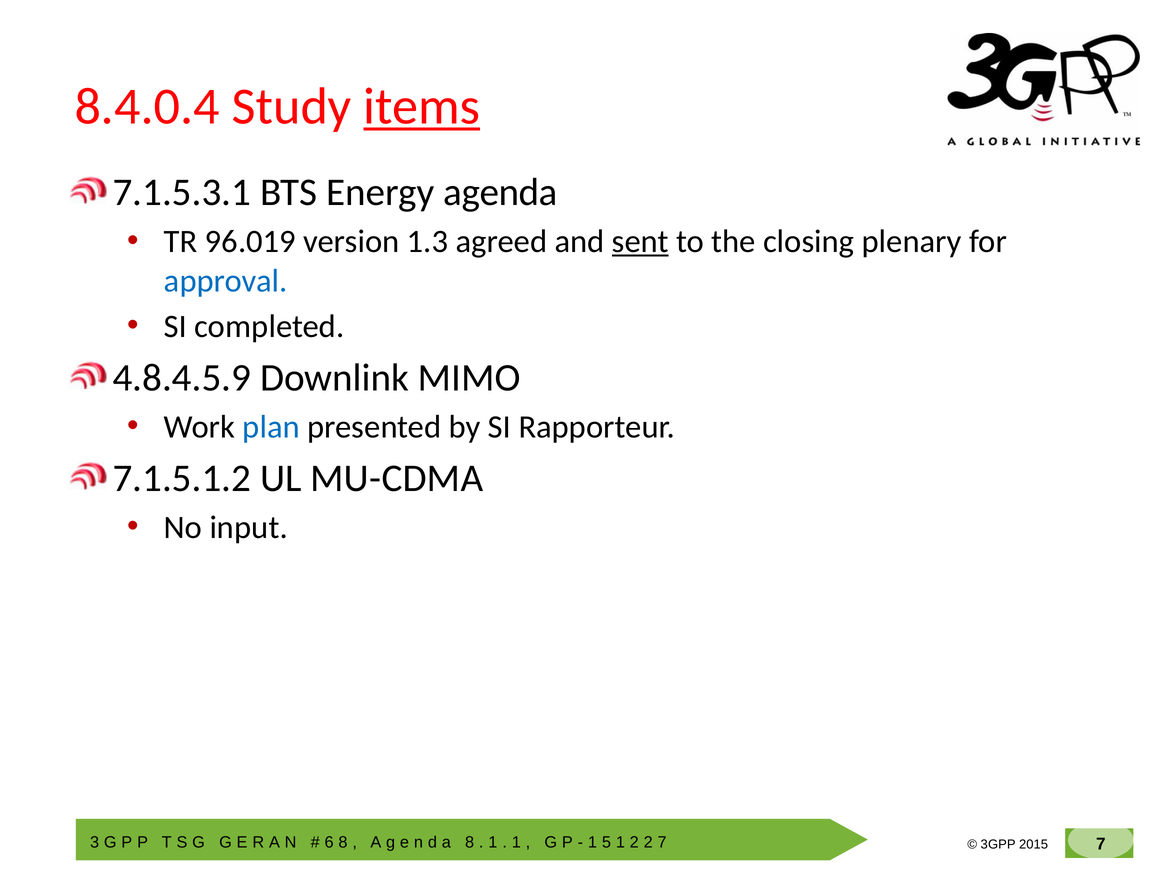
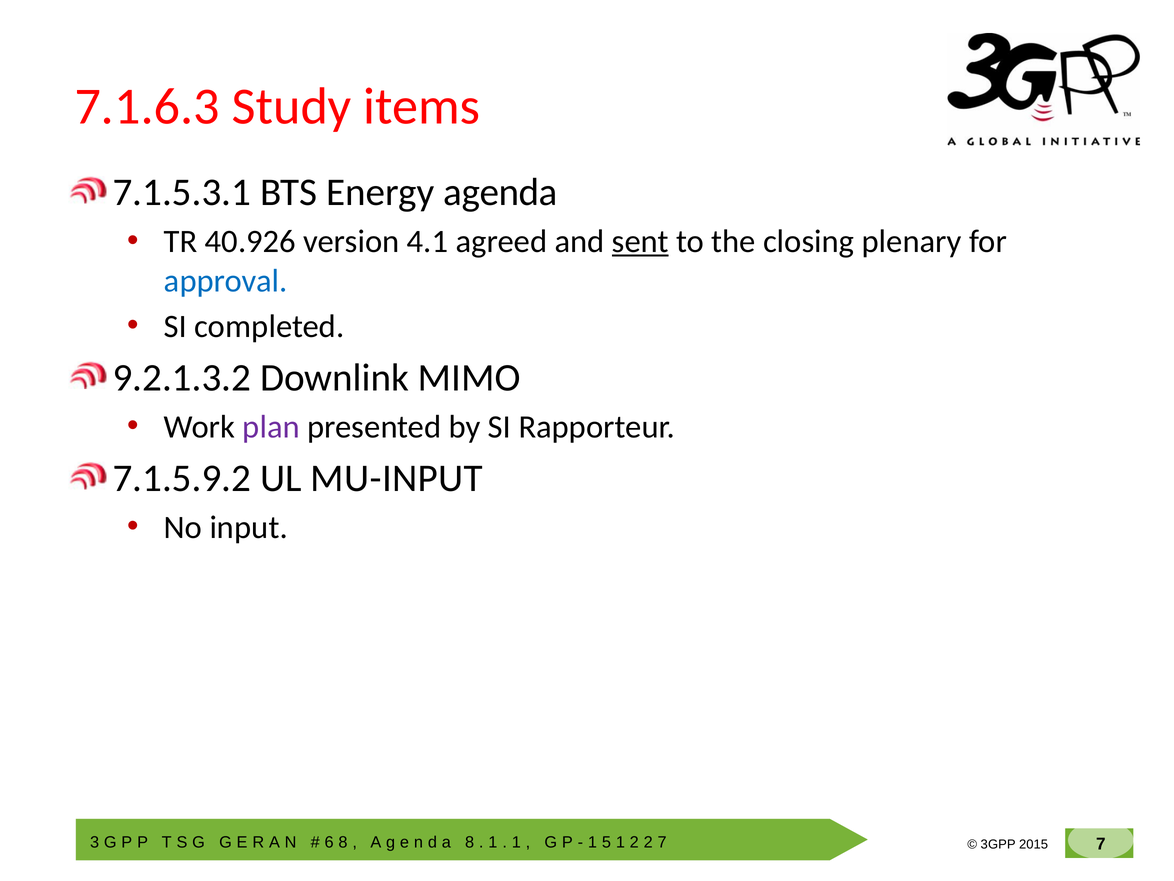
8.4.0.4: 8.4.0.4 -> 7.1.6.3
items underline: present -> none
96.019: 96.019 -> 40.926
1.3: 1.3 -> 4.1
4.8.4.5.9: 4.8.4.5.9 -> 9.2.1.3.2
plan colour: blue -> purple
7.1.5.1.2: 7.1.5.1.2 -> 7.1.5.9.2
MU-CDMA: MU-CDMA -> MU-INPUT
